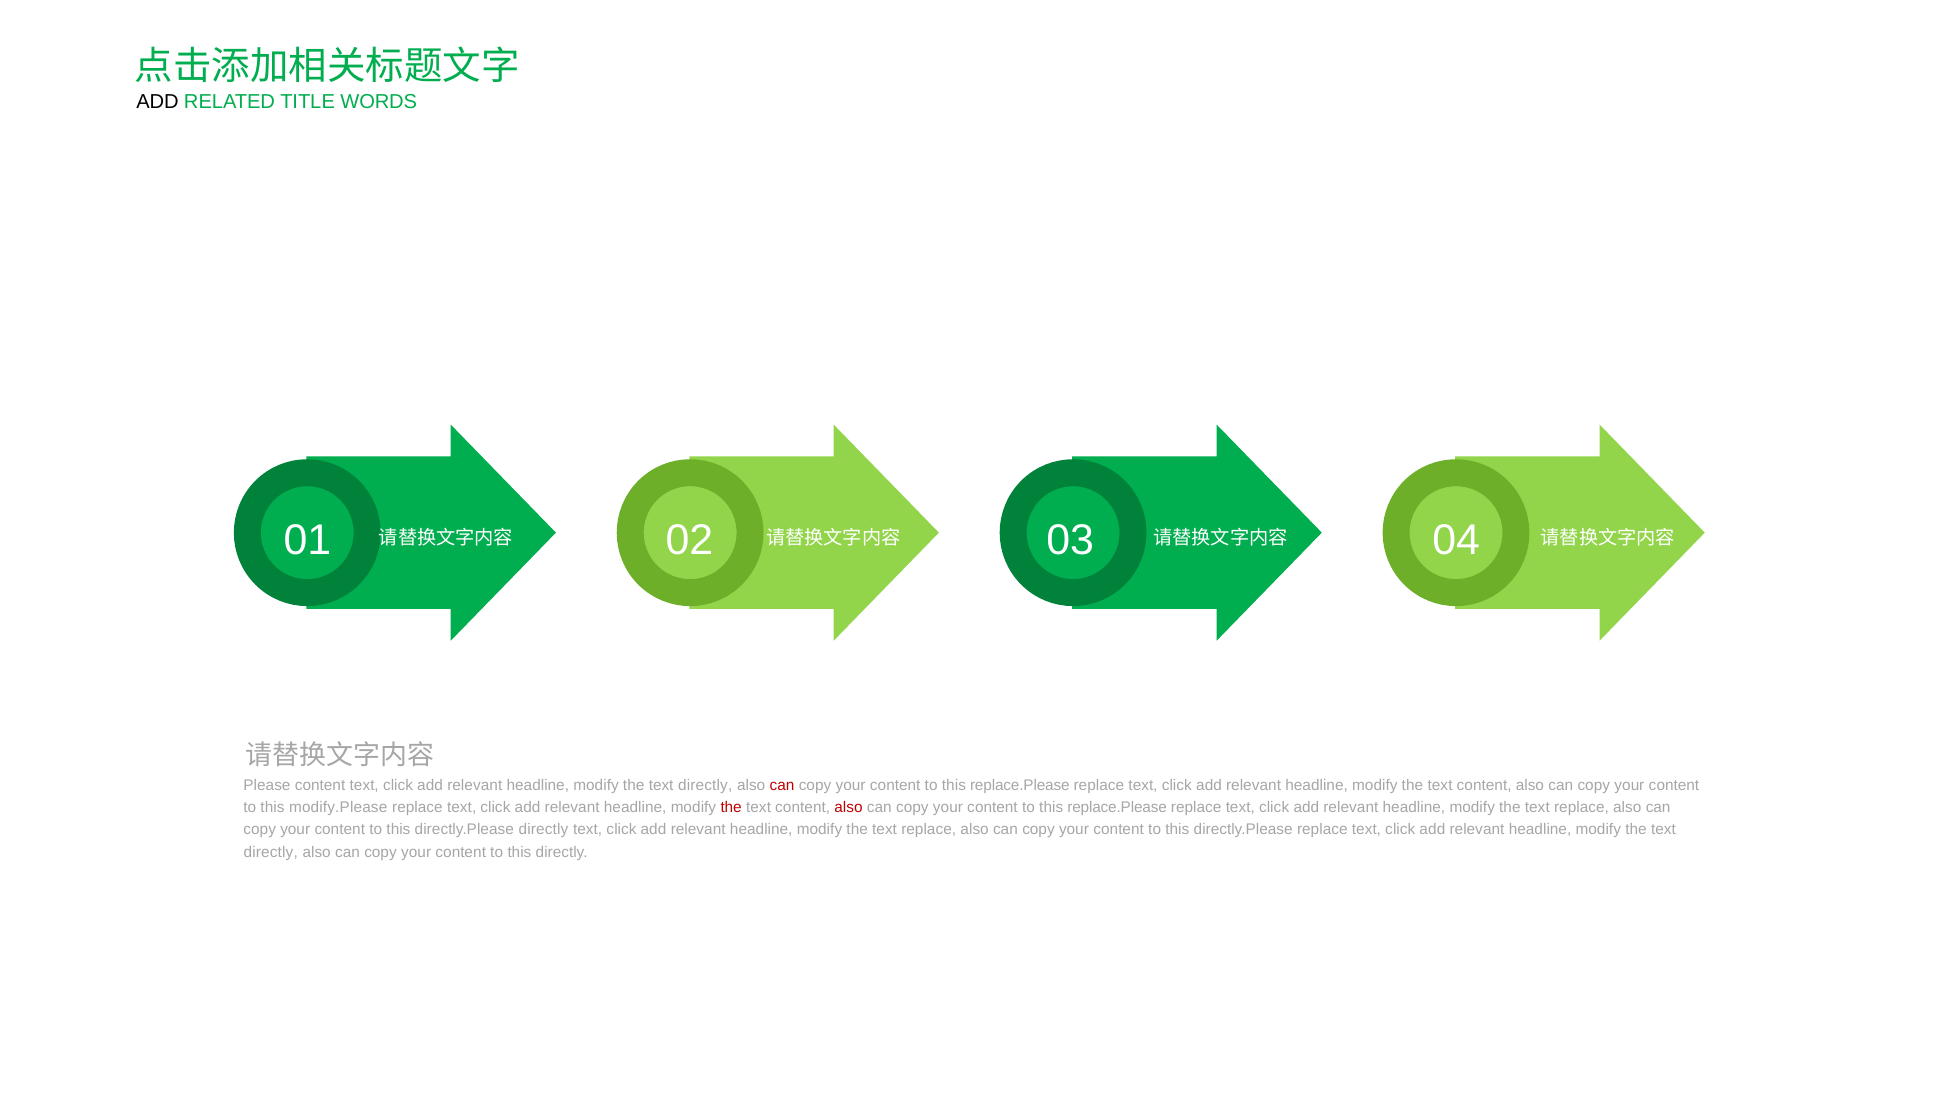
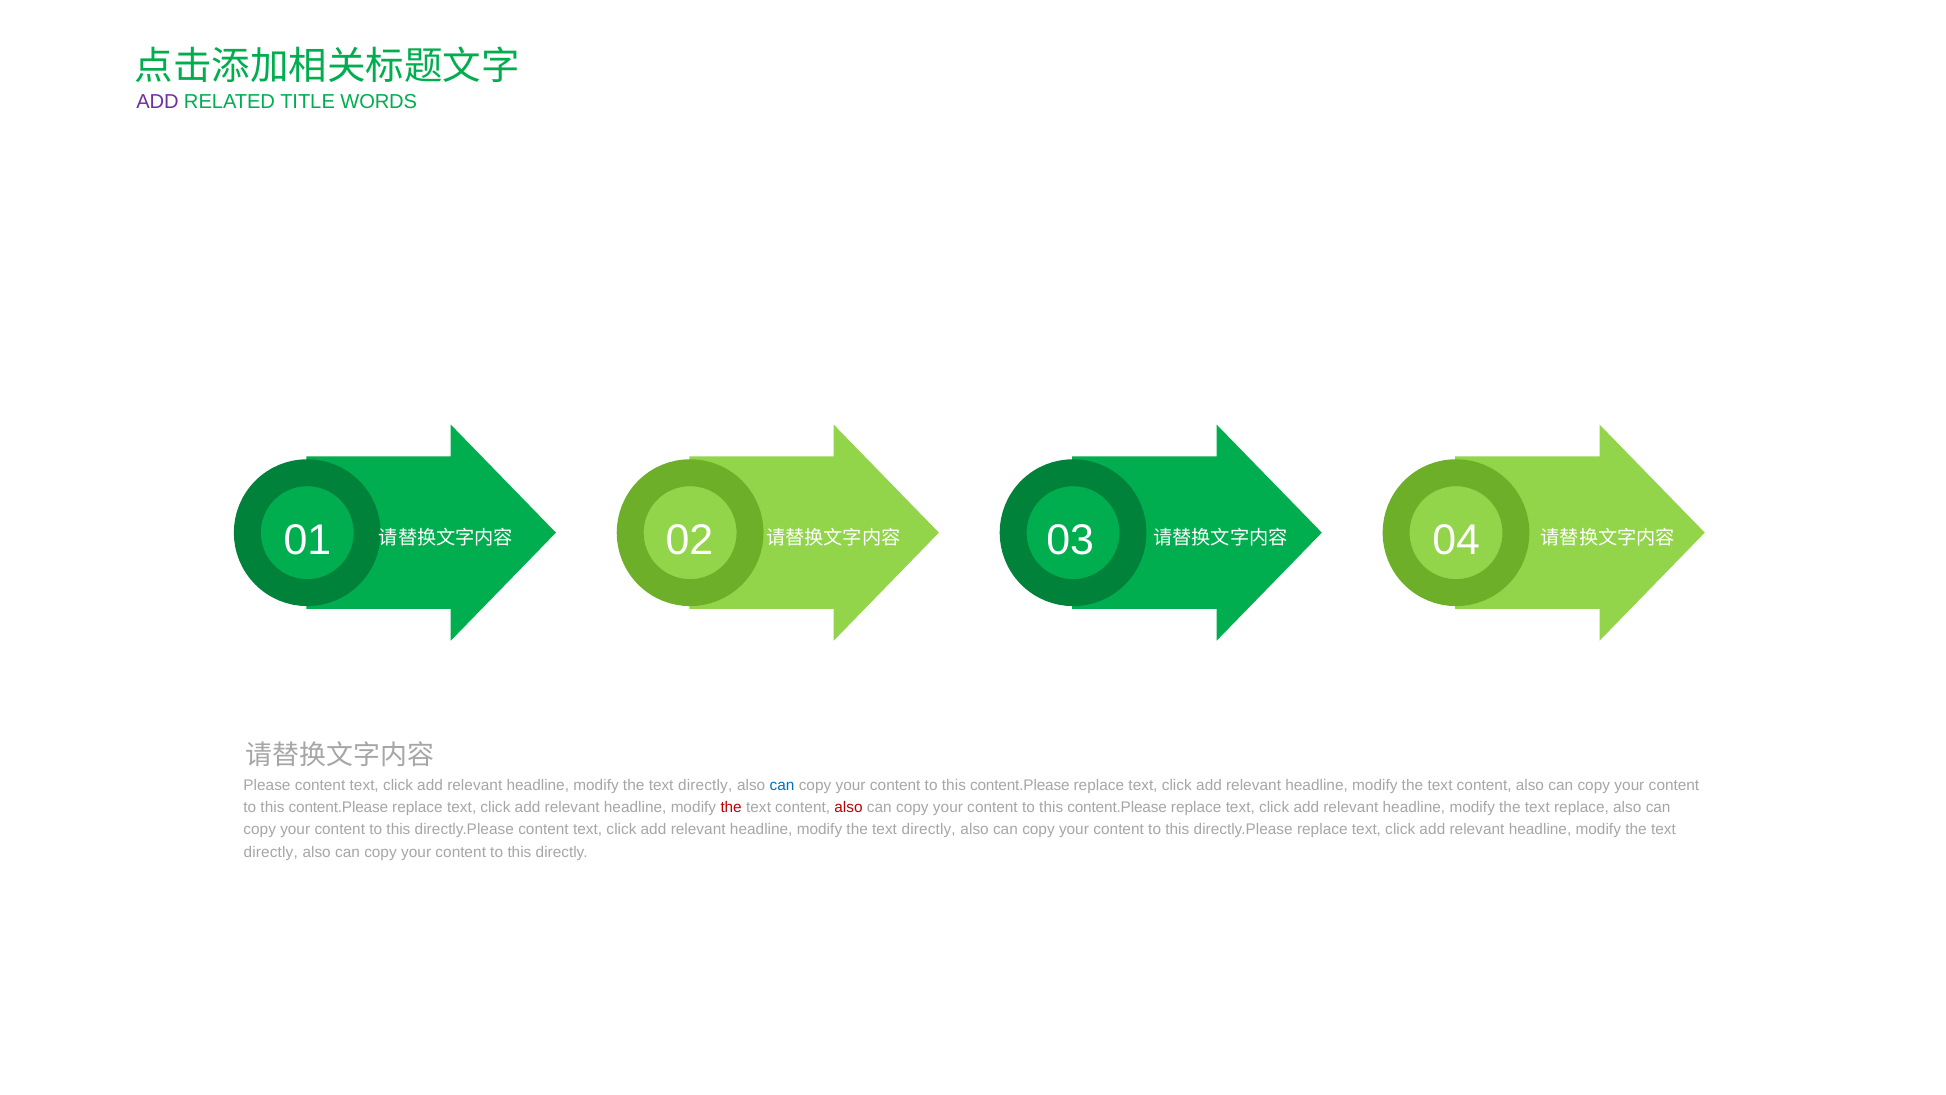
ADD at (157, 102) colour: black -> purple
can at (782, 785) colour: red -> blue
replace.Please at (1020, 785): replace.Please -> content.Please
modify.Please at (338, 808): modify.Please -> content.Please
replace.Please at (1117, 808): replace.Please -> content.Please
directly.Please directly: directly -> content
replace at (929, 830): replace -> directly
